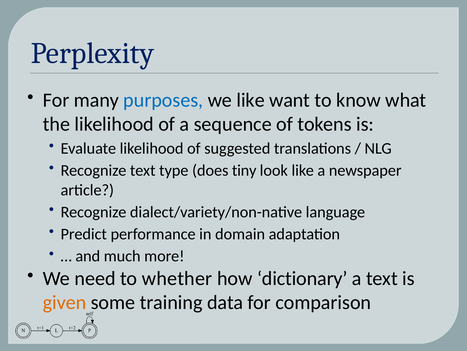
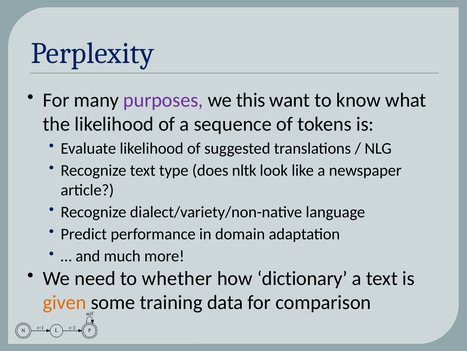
purposes colour: blue -> purple
we like: like -> this
tiny: tiny -> nltk
